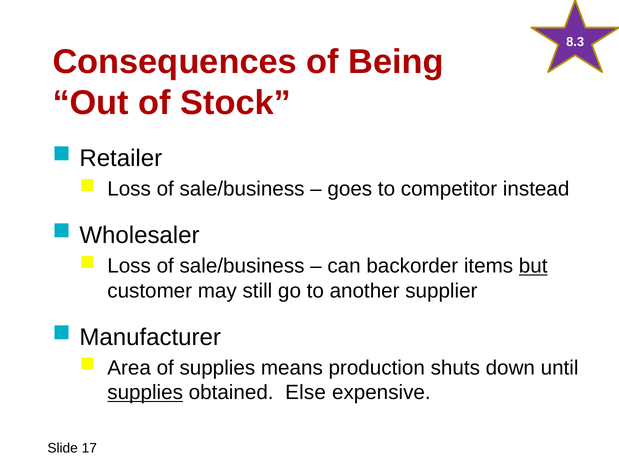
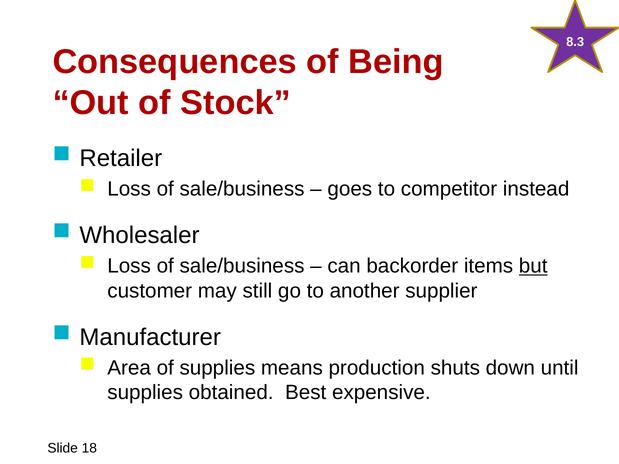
supplies at (145, 393) underline: present -> none
Else: Else -> Best
17: 17 -> 18
